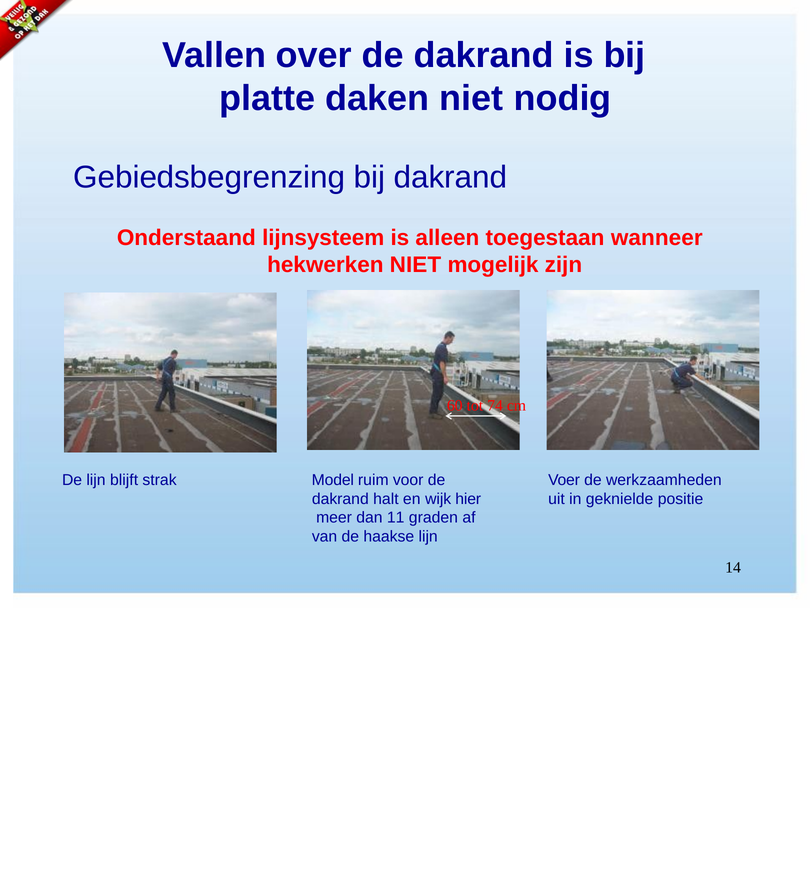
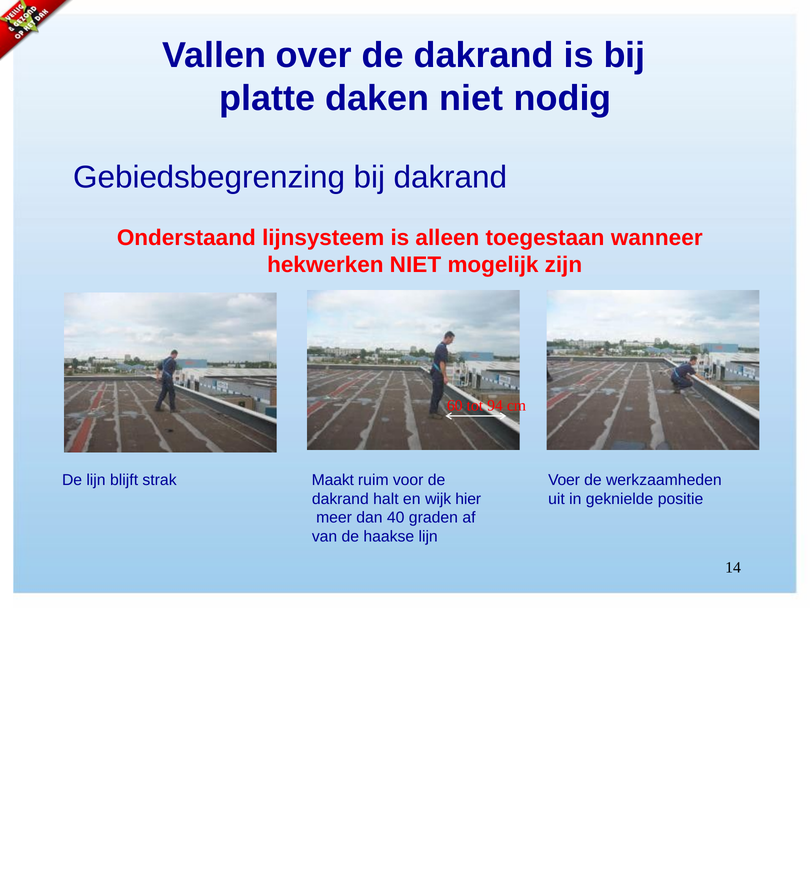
74: 74 -> 94
Model: Model -> Maakt
11: 11 -> 40
